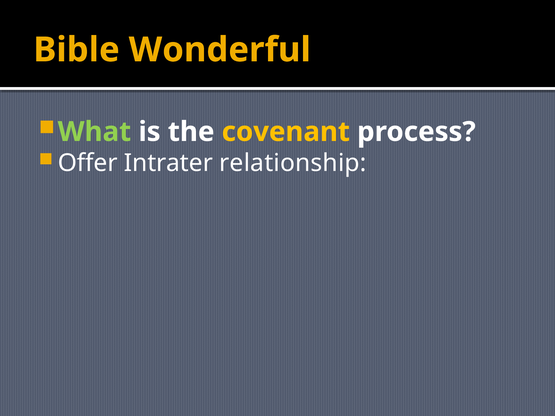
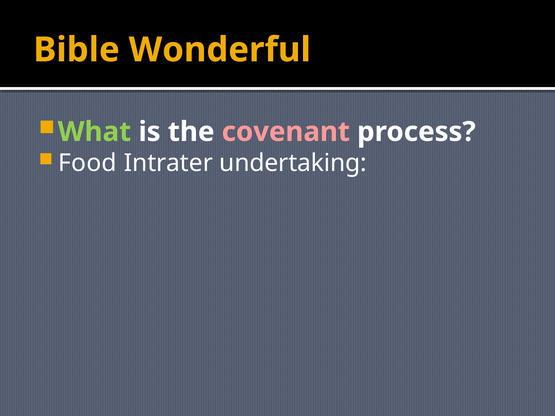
covenant colour: yellow -> pink
Offer: Offer -> Food
relationship: relationship -> undertaking
